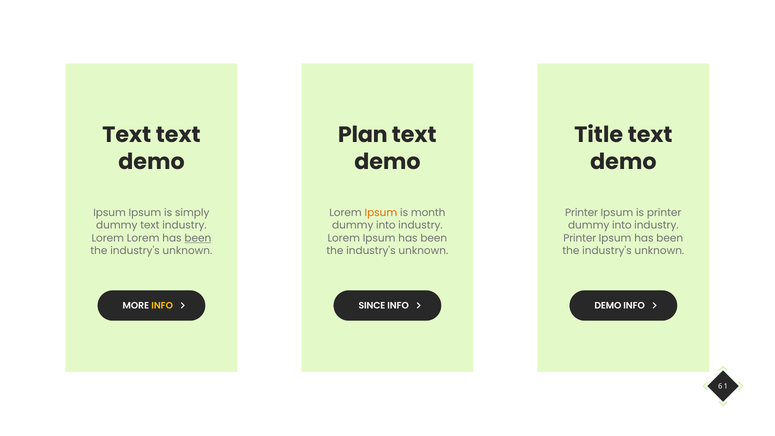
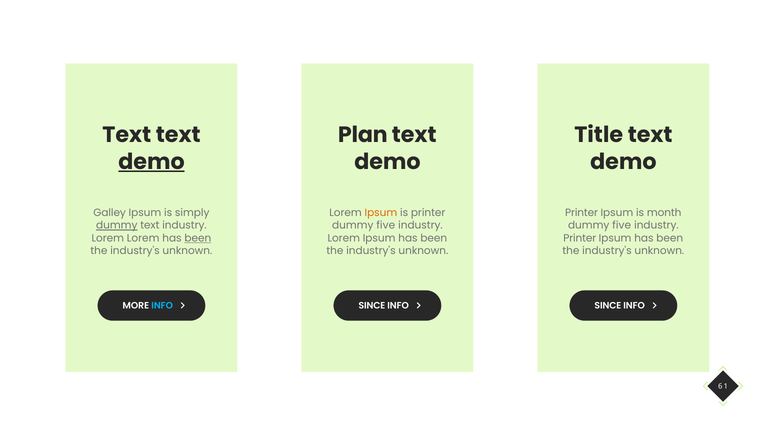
demo at (151, 162) underline: none -> present
Ipsum at (110, 213): Ipsum -> Galley
is month: month -> printer
is printer: printer -> month
dummy at (117, 225) underline: none -> present
into at (386, 225): into -> five
into at (622, 225): into -> five
INFO at (162, 306) colour: yellow -> light blue
DEMO at (608, 306): DEMO -> SINCE
